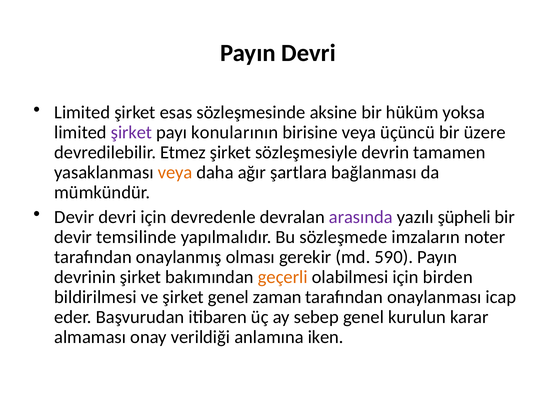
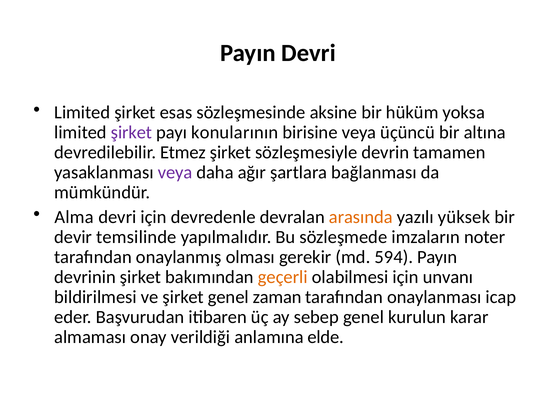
üzere: üzere -> altına
veya at (175, 173) colour: orange -> purple
Devir at (74, 217): Devir -> Alma
arasında colour: purple -> orange
şüpheli: şüpheli -> yüksek
590: 590 -> 594
birden: birden -> unvanı
iken: iken -> elde
